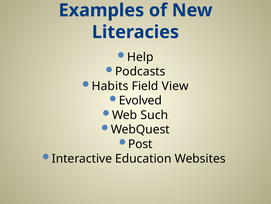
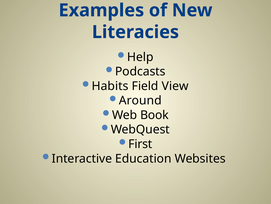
Evolved: Evolved -> Around
Such: Such -> Book
Post: Post -> First
